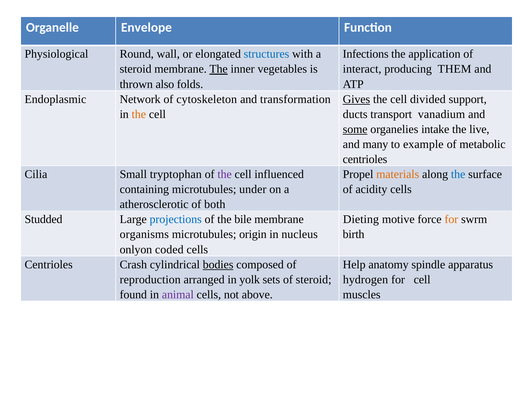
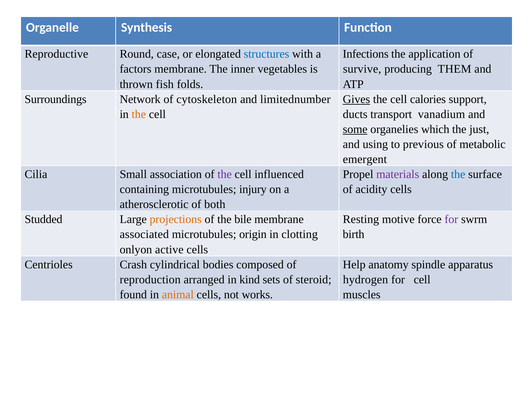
Envelope: Envelope -> Synthesis
Physiological: Physiological -> Reproductive
wall: wall -> case
steroid at (136, 69): steroid -> factors
The at (219, 69) underline: present -> none
interact: interact -> survive
also: also -> fish
Endoplasmic: Endoplasmic -> Surroundings
transformation: transformation -> limitednumber
divided: divided -> calories
intake: intake -> which
live: live -> just
many: many -> using
example: example -> previous
centrioles at (365, 159): centrioles -> emergent
tryptophan: tryptophan -> association
materials colour: orange -> purple
under: under -> injury
projections colour: blue -> orange
Dieting: Dieting -> Resting
for at (451, 219) colour: orange -> purple
organisms: organisms -> associated
nucleus: nucleus -> clotting
coded: coded -> active
bodies underline: present -> none
yolk: yolk -> kind
animal colour: purple -> orange
above: above -> works
